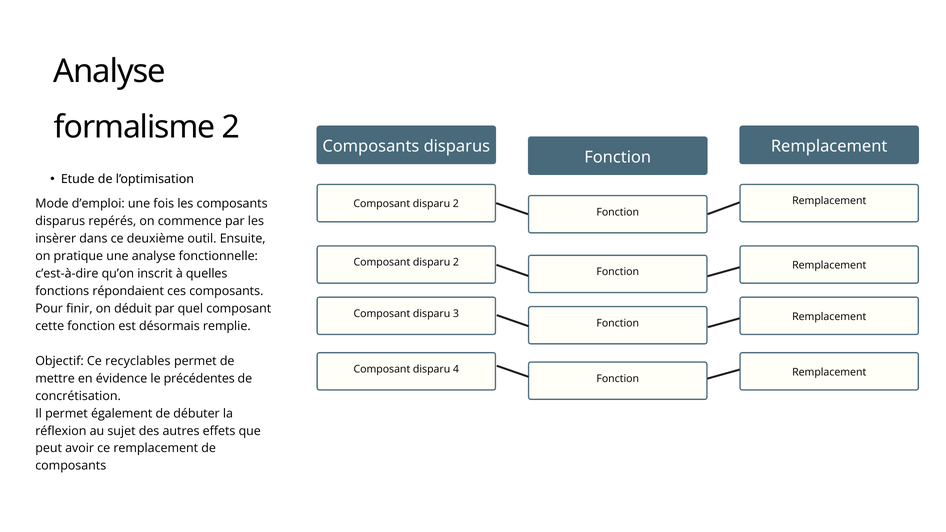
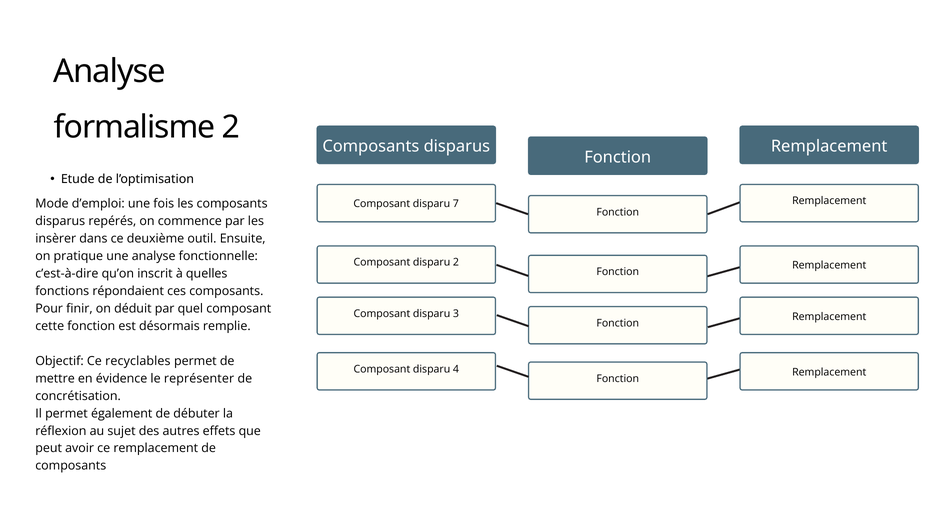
2 at (456, 204): 2 -> 7
précédentes: précédentes -> représenter
